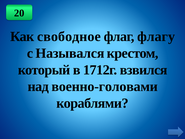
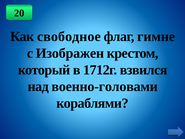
флагу: флагу -> гимне
Назывался: Назывался -> Изображен
